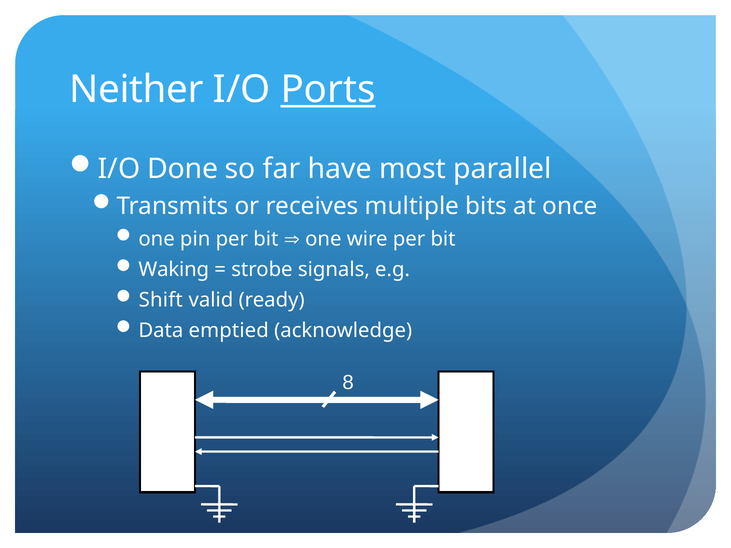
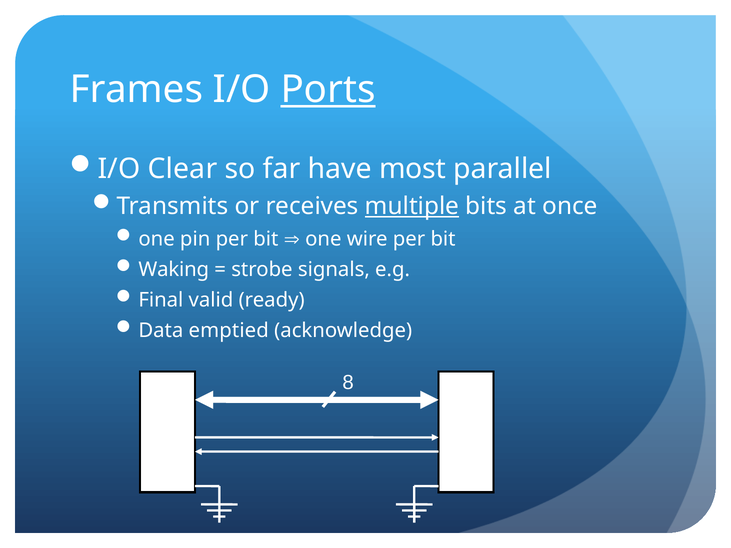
Neither: Neither -> Frames
Done: Done -> Clear
multiple underline: none -> present
Shift: Shift -> Final
